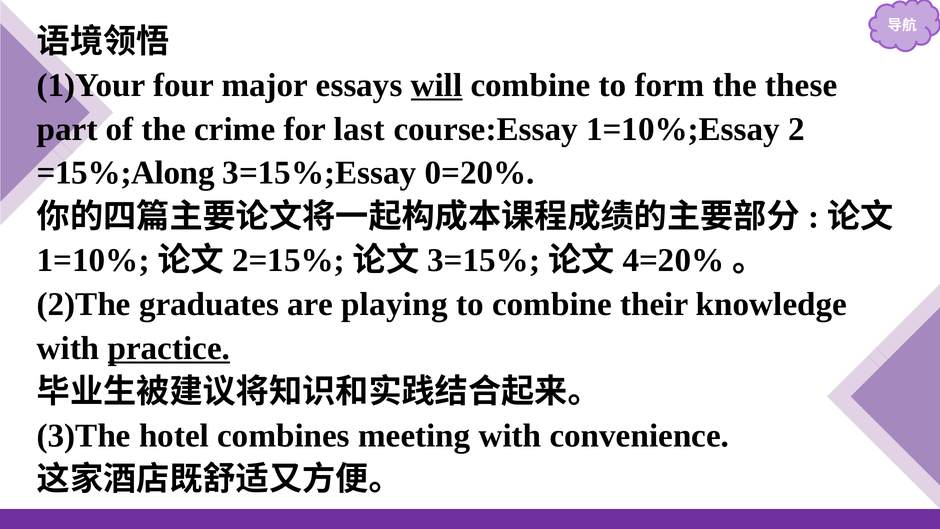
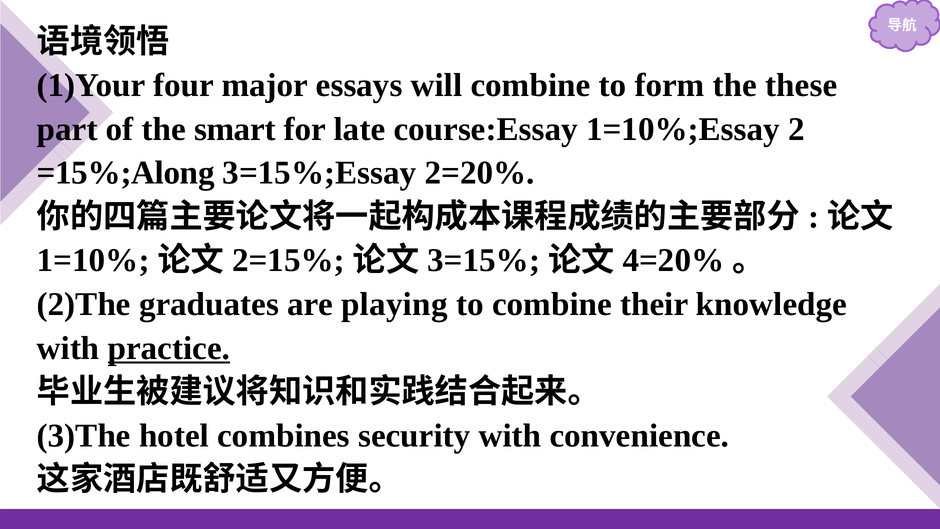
will underline: present -> none
crime: crime -> smart
last: last -> late
0=20%: 0=20% -> 2=20%
meeting: meeting -> security
